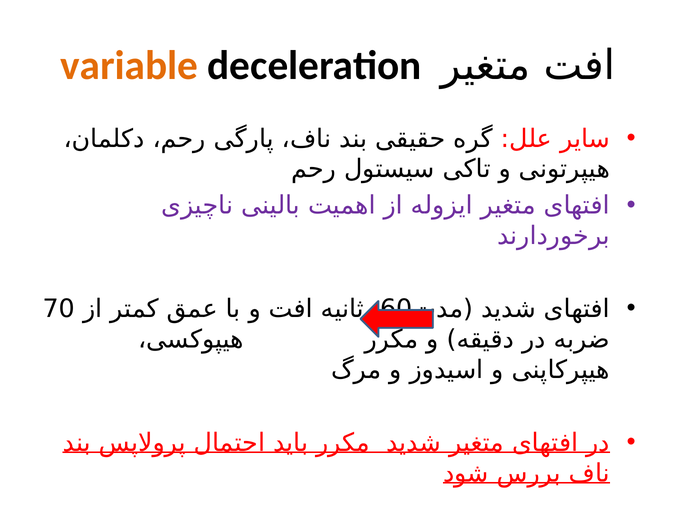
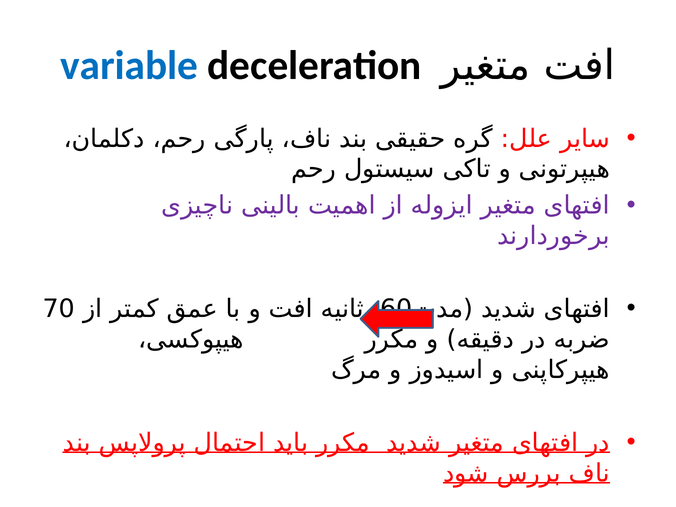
variable colour: orange -> blue
